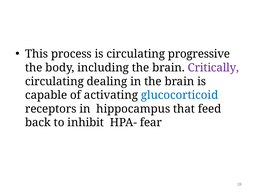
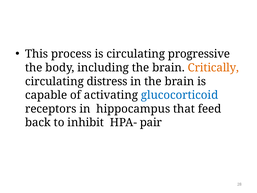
Critically colour: purple -> orange
dealing: dealing -> distress
fear: fear -> pair
